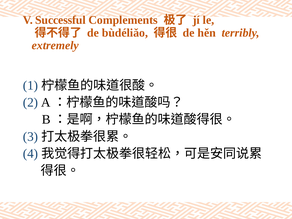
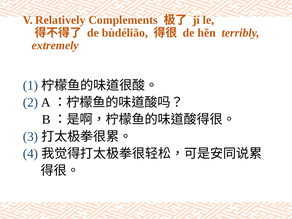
Successful: Successful -> Relatively
